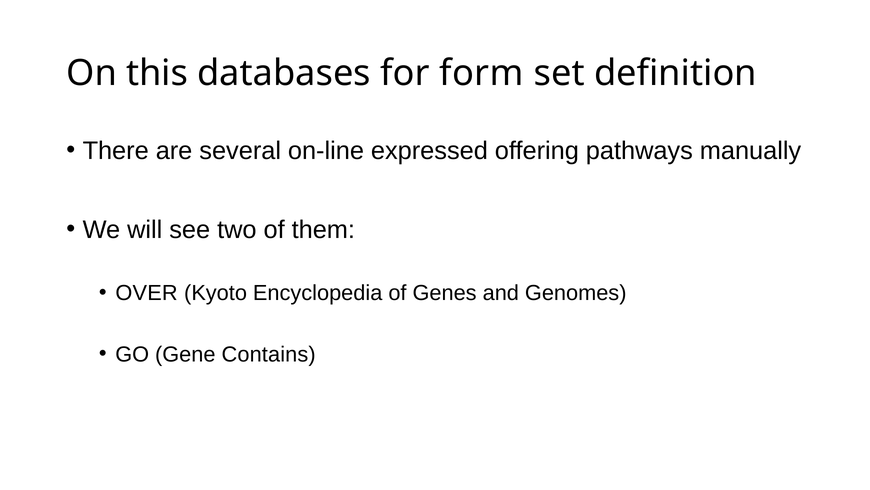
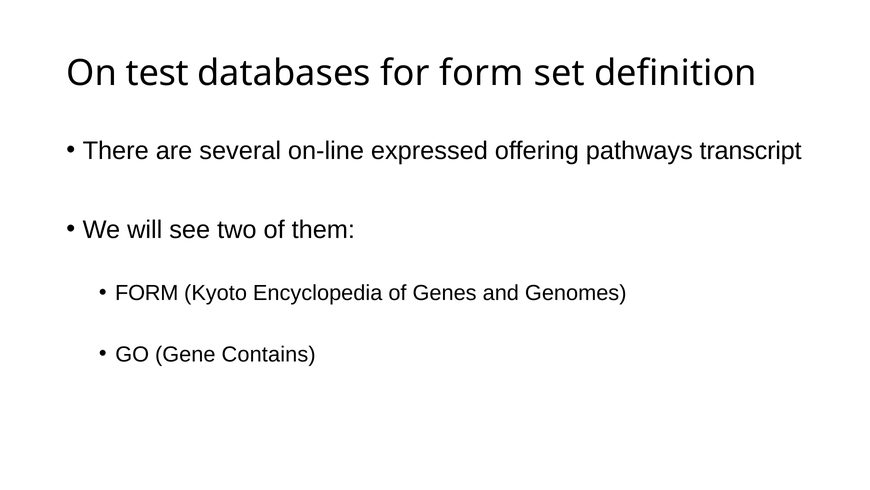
this: this -> test
manually: manually -> transcript
OVER at (147, 293): OVER -> FORM
